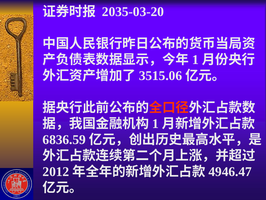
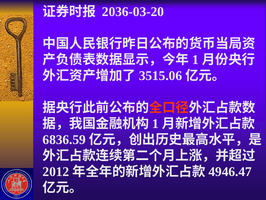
2035-03-20: 2035-03-20 -> 2036-03-20
